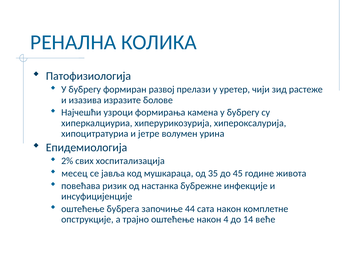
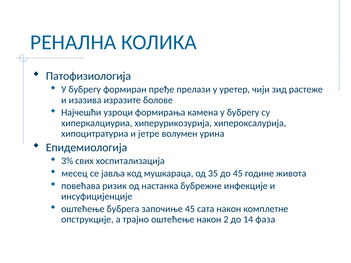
развој: развој -> пређе
2%: 2% -> 3%
започиње 44: 44 -> 45
4: 4 -> 2
веће: веће -> фаза
